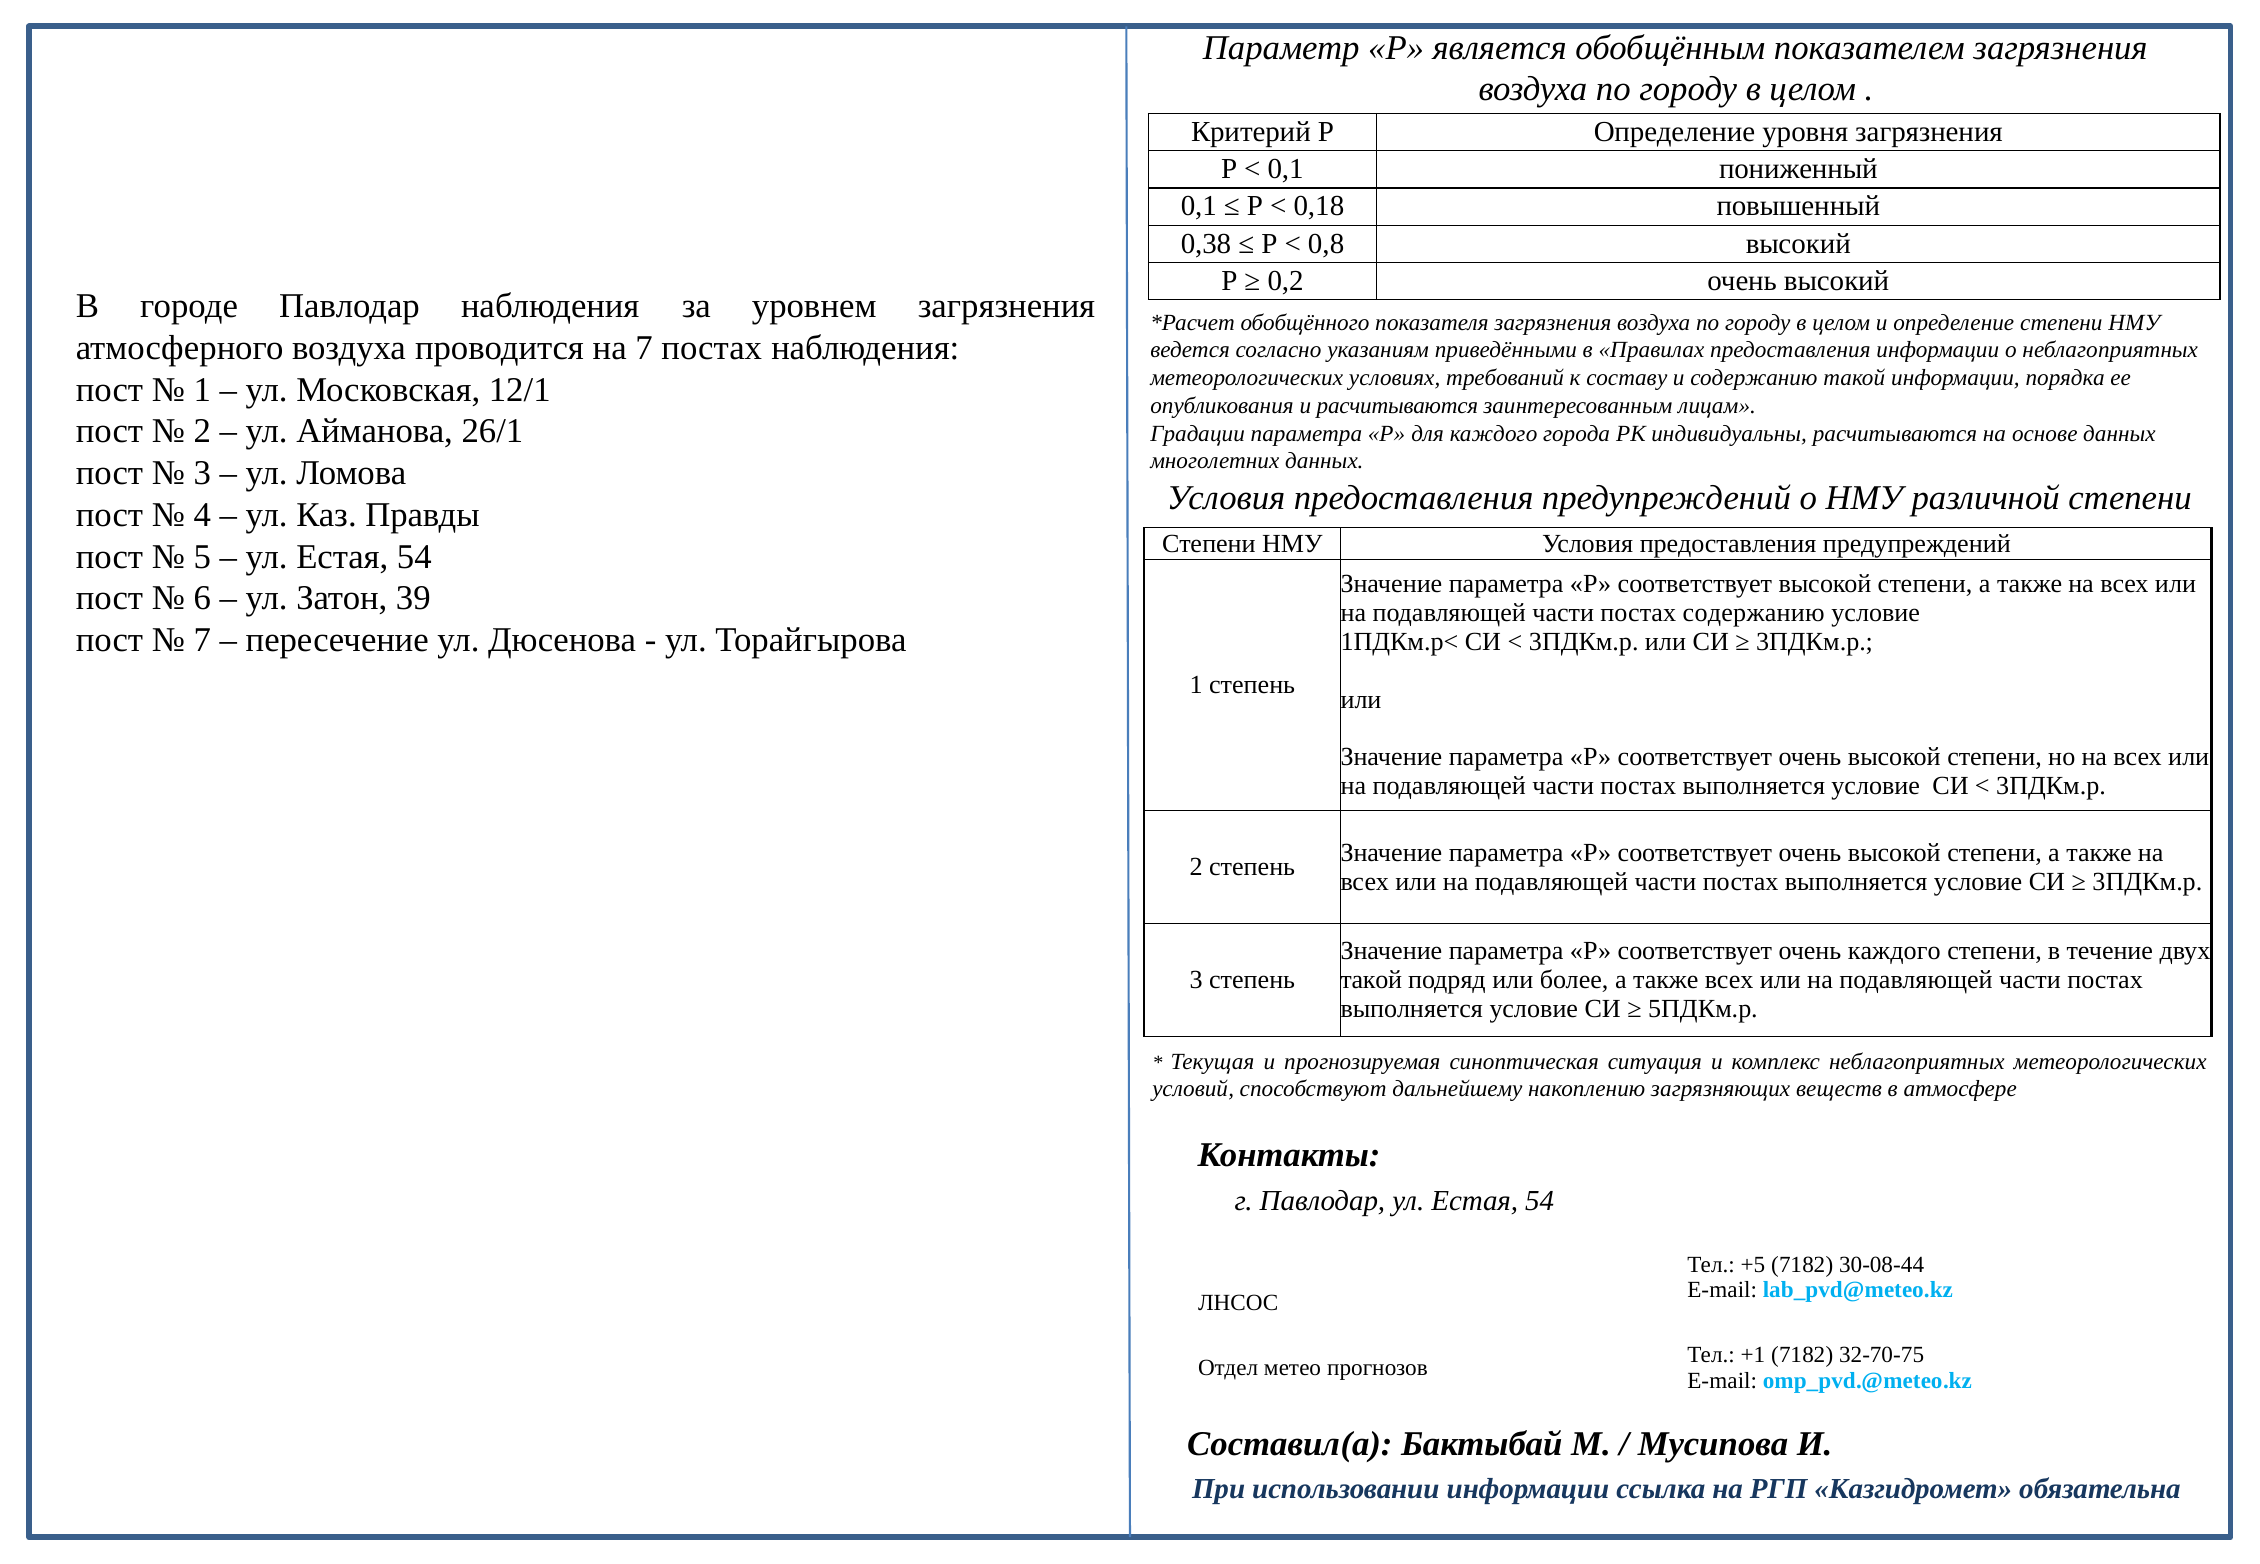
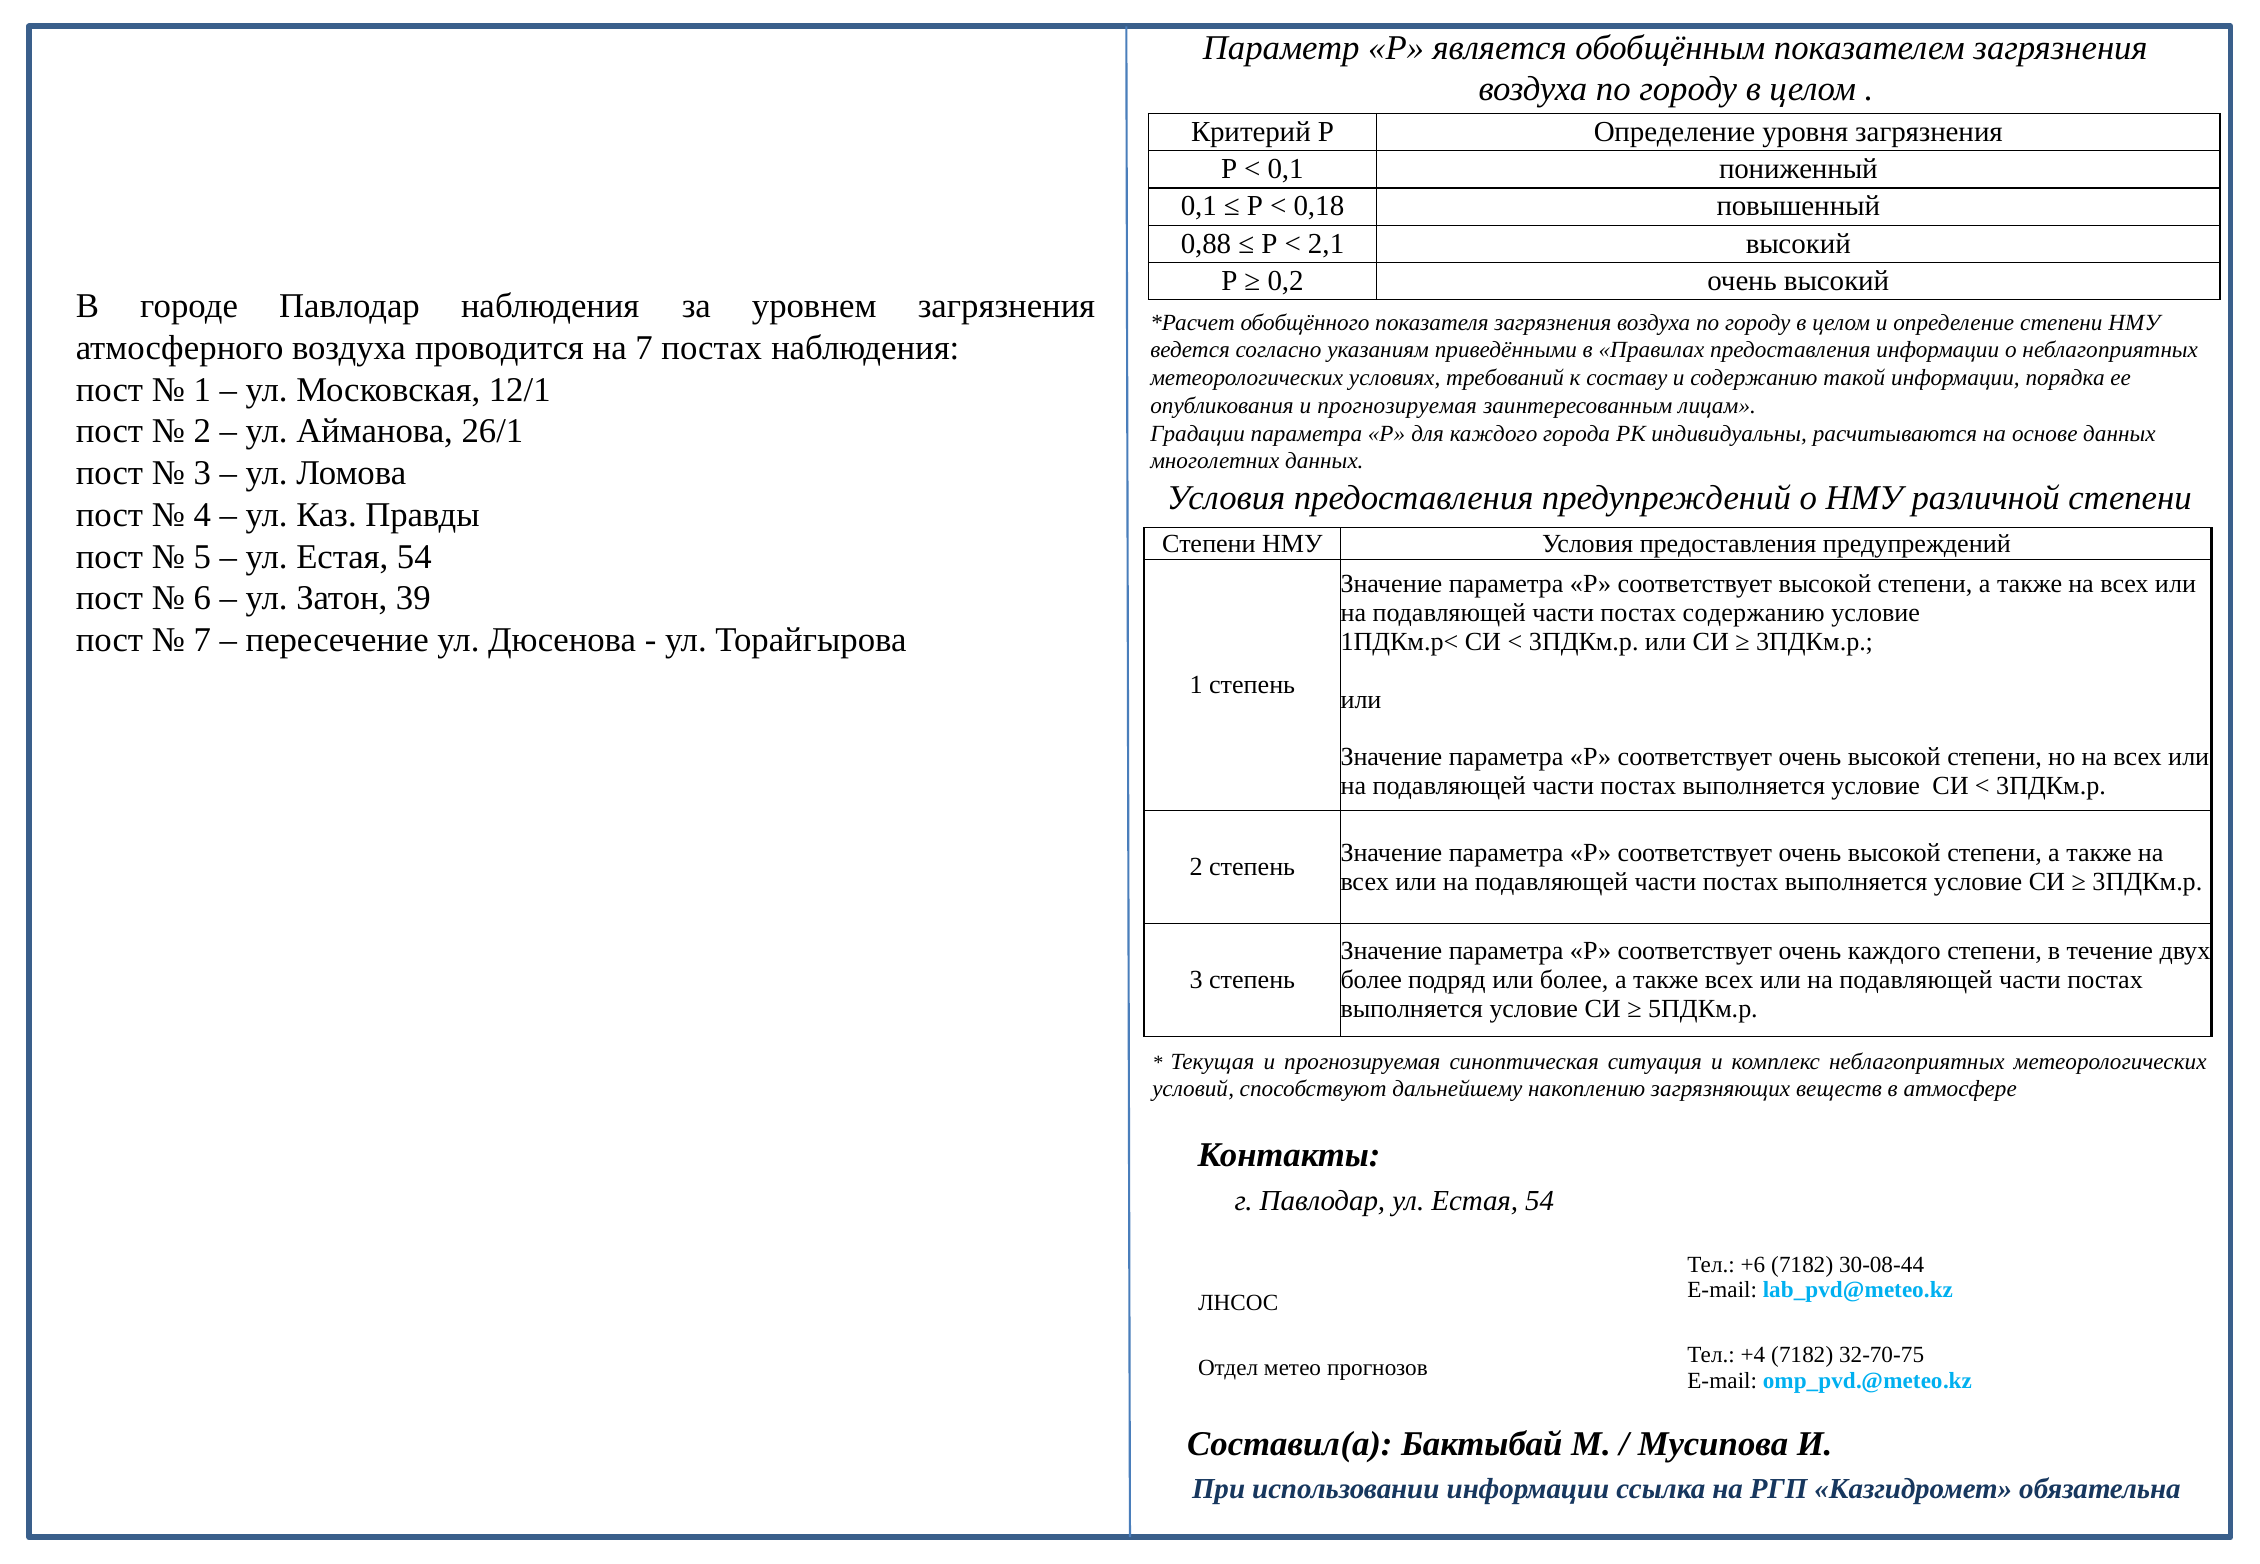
0,38: 0,38 -> 0,88
0,8: 0,8 -> 2,1
опубликования и расчитываются: расчитываются -> прогнозируемая
такой at (1371, 980): такой -> более
+5: +5 -> +6
+1: +1 -> +4
